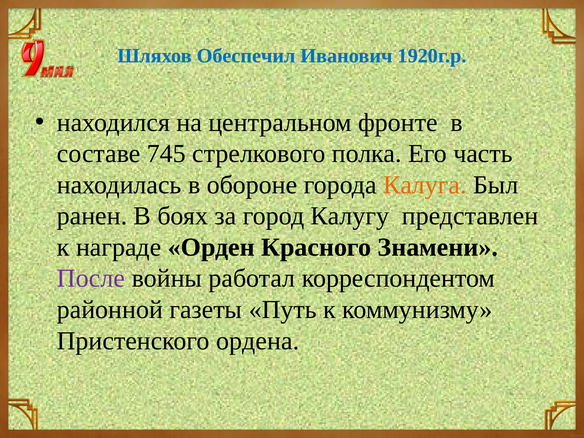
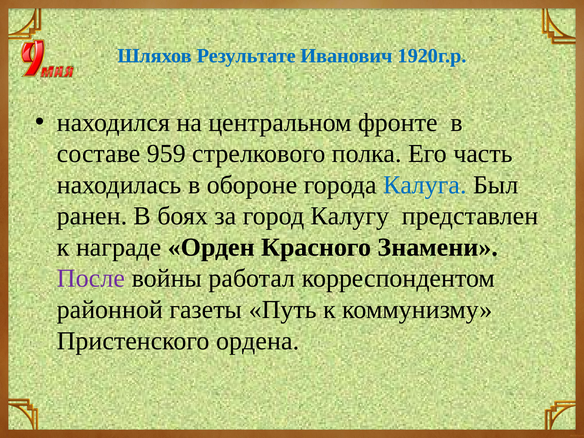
Обеспечил: Обеспечил -> Результате
745: 745 -> 959
Калуга colour: orange -> blue
